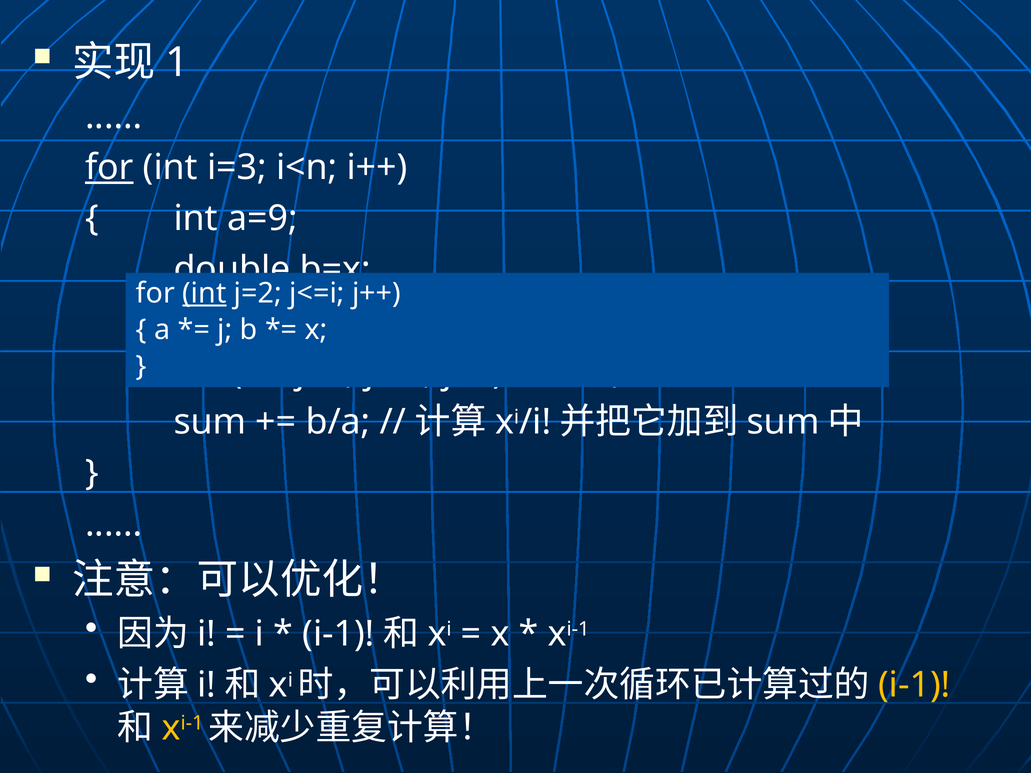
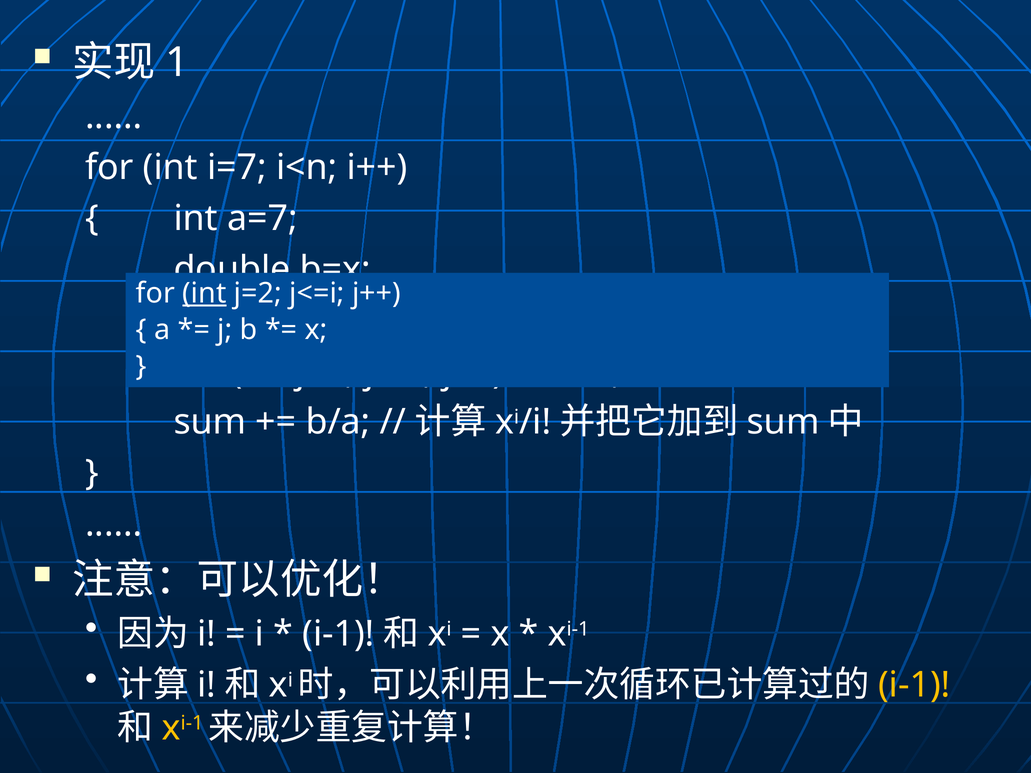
for at (109, 167) underline: present -> none
i=3: i=3 -> i=7
a=9: a=9 -> a=7
